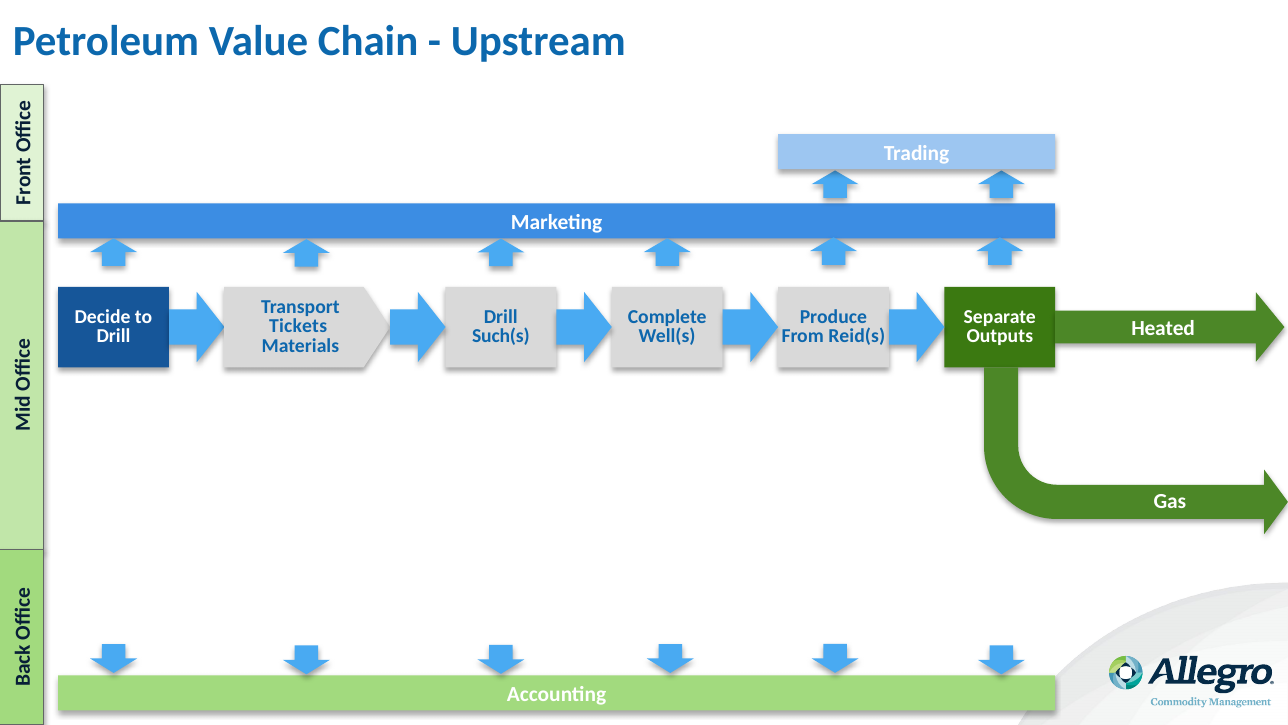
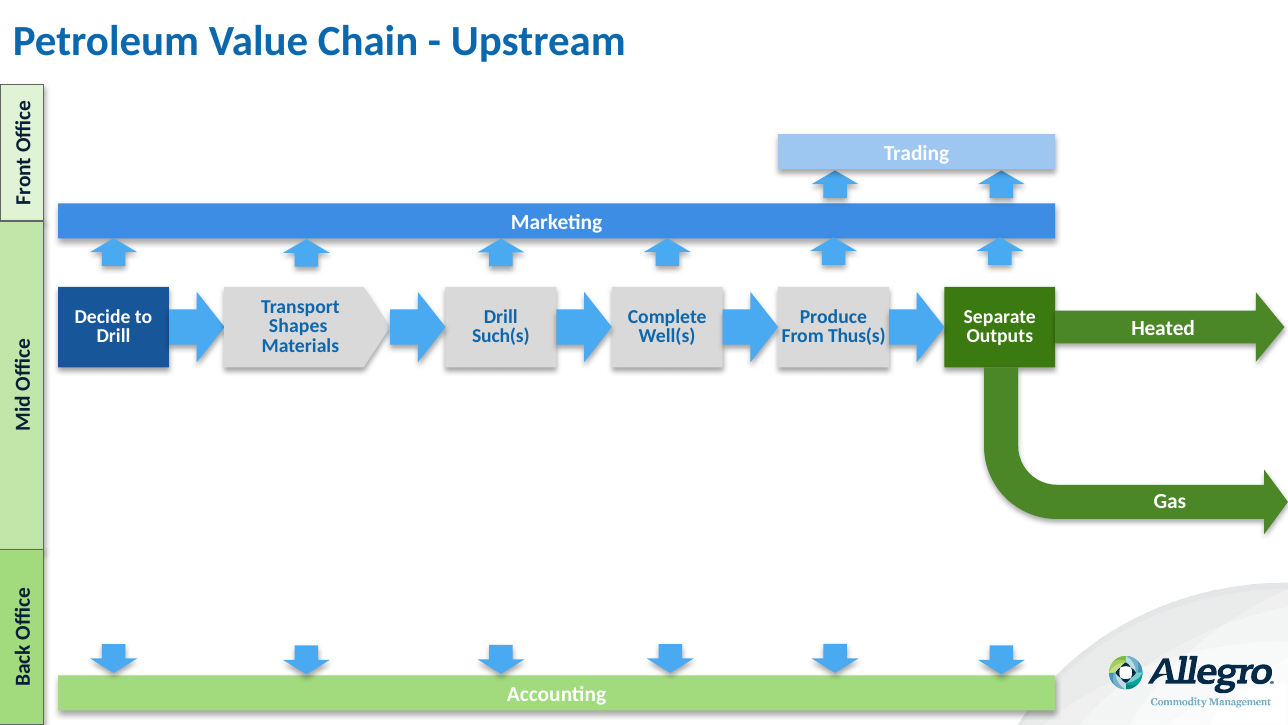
Tickets: Tickets -> Shapes
Reid(s: Reid(s -> Thus(s
